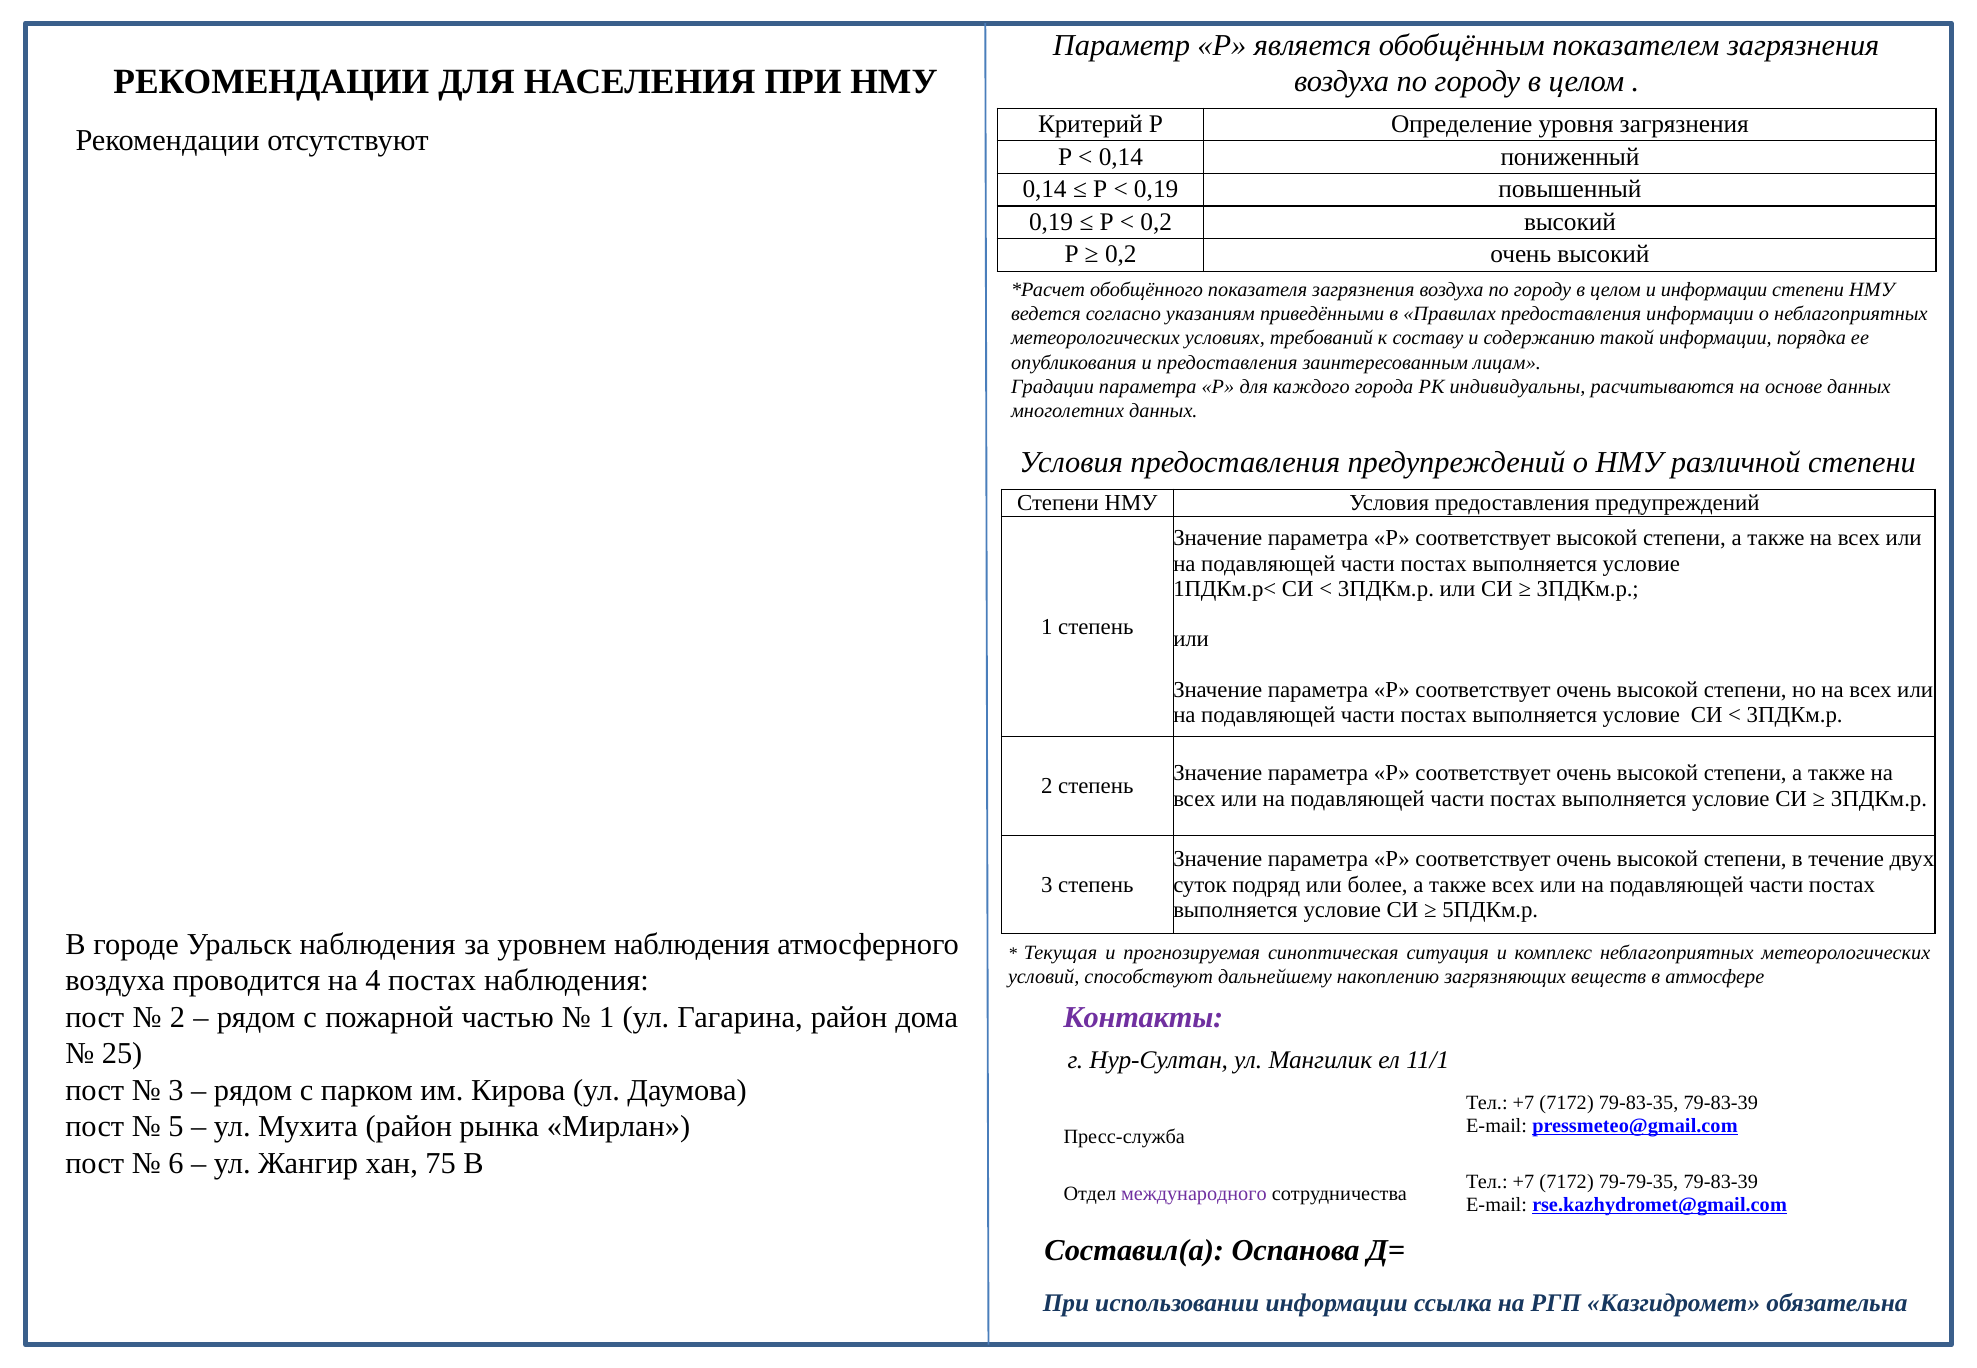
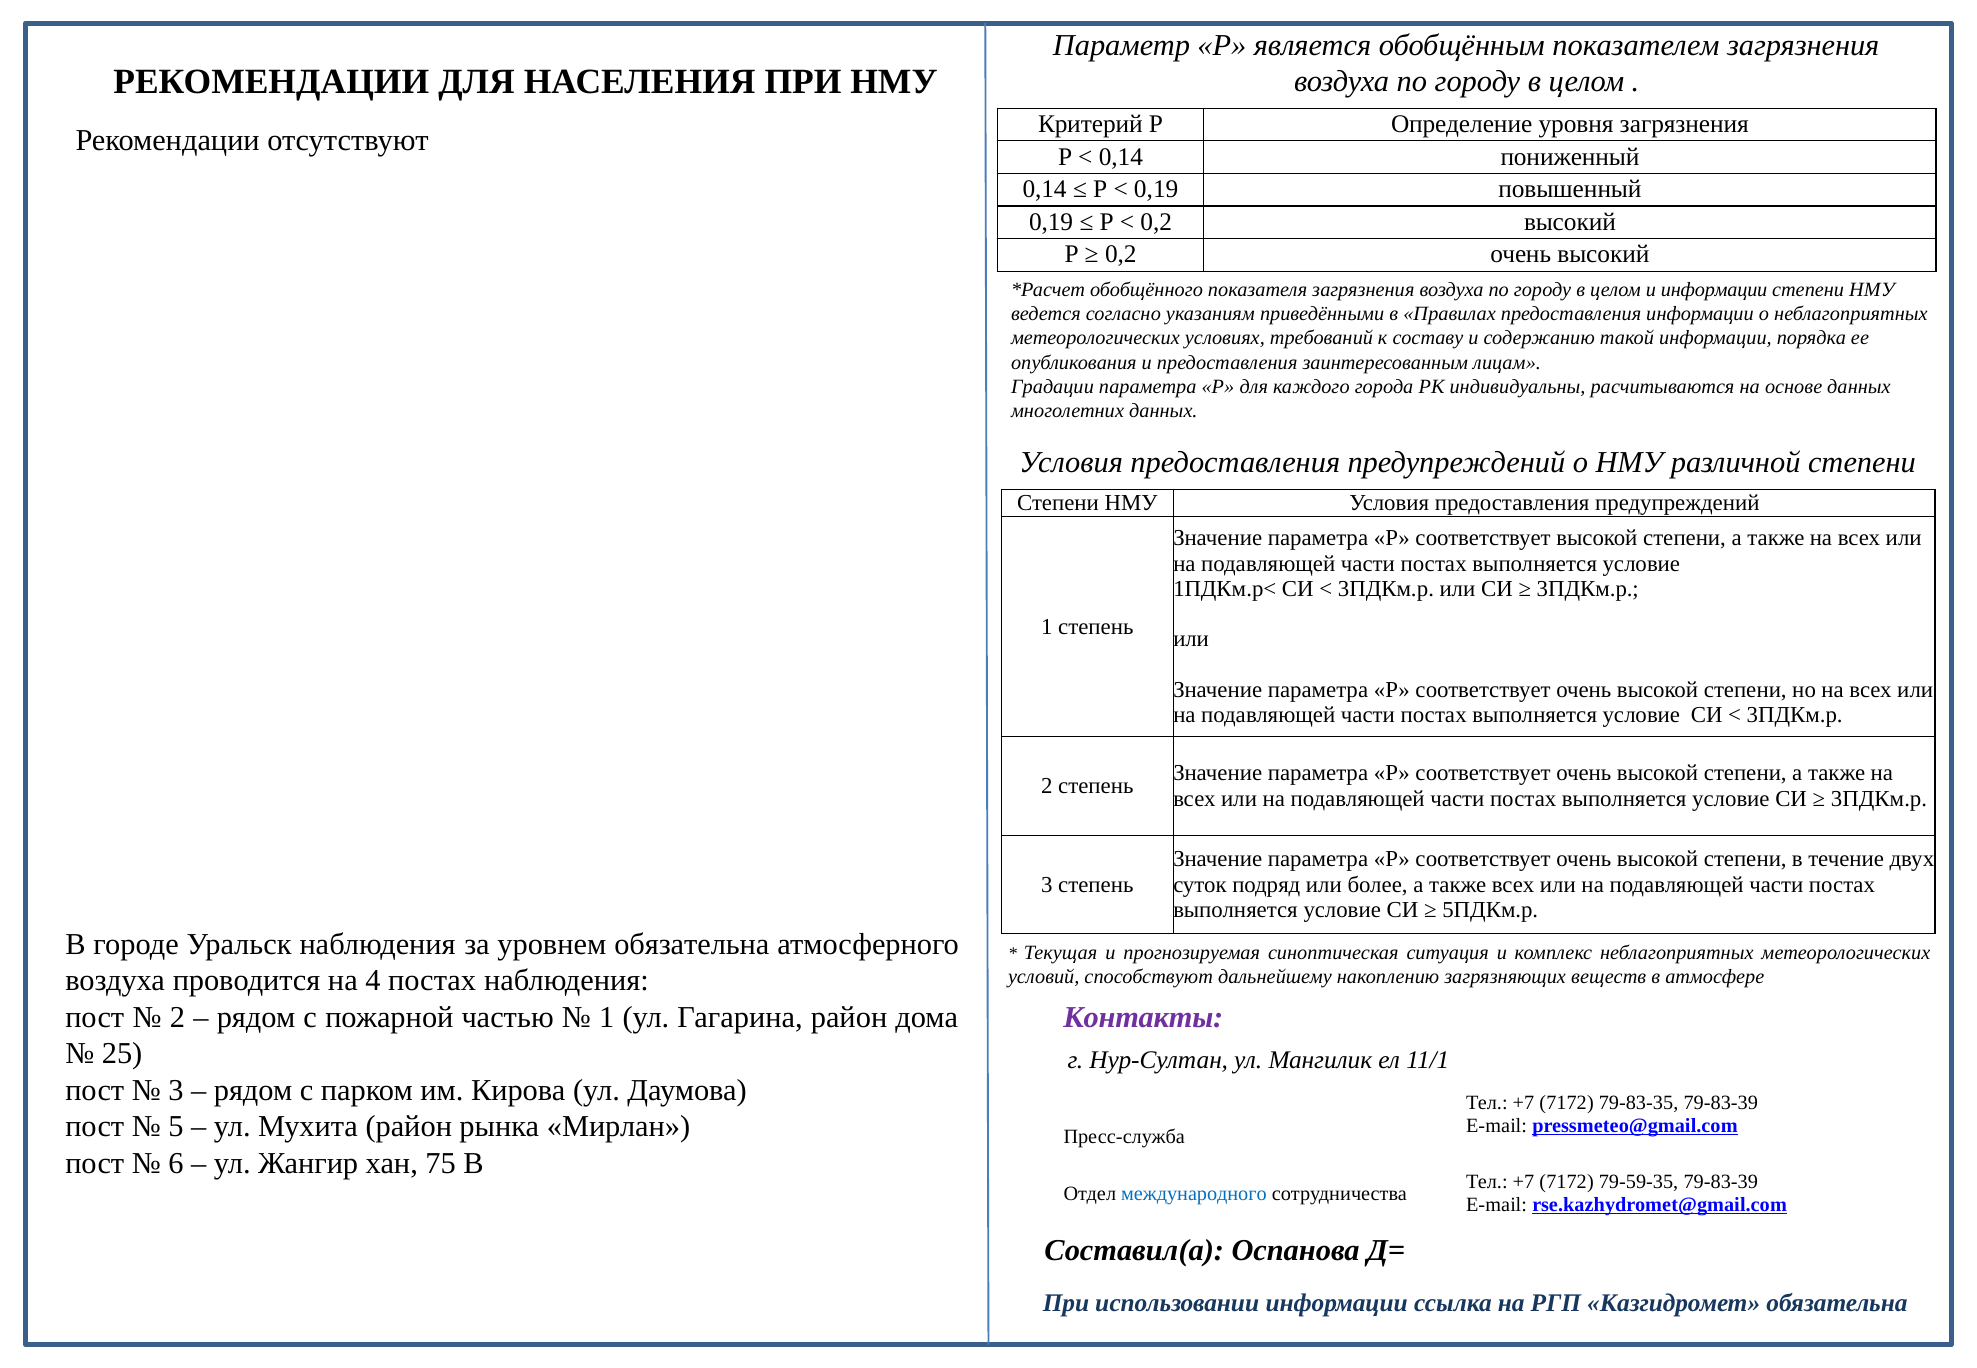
уровнем наблюдения: наблюдения -> обязательна
79-79-35: 79-79-35 -> 79-59-35
международного colour: purple -> blue
